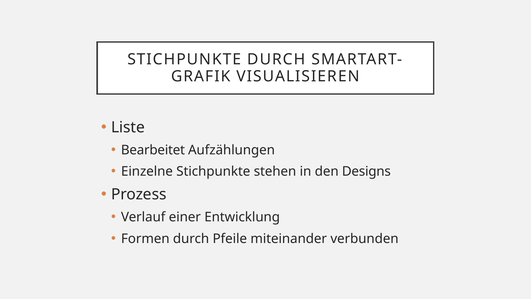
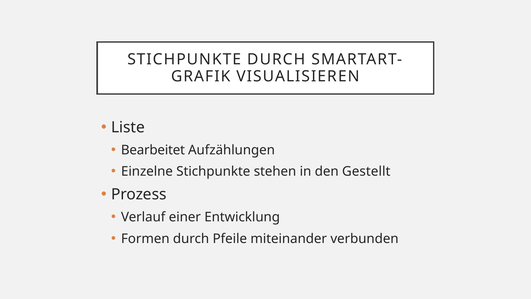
Designs: Designs -> Gestellt
